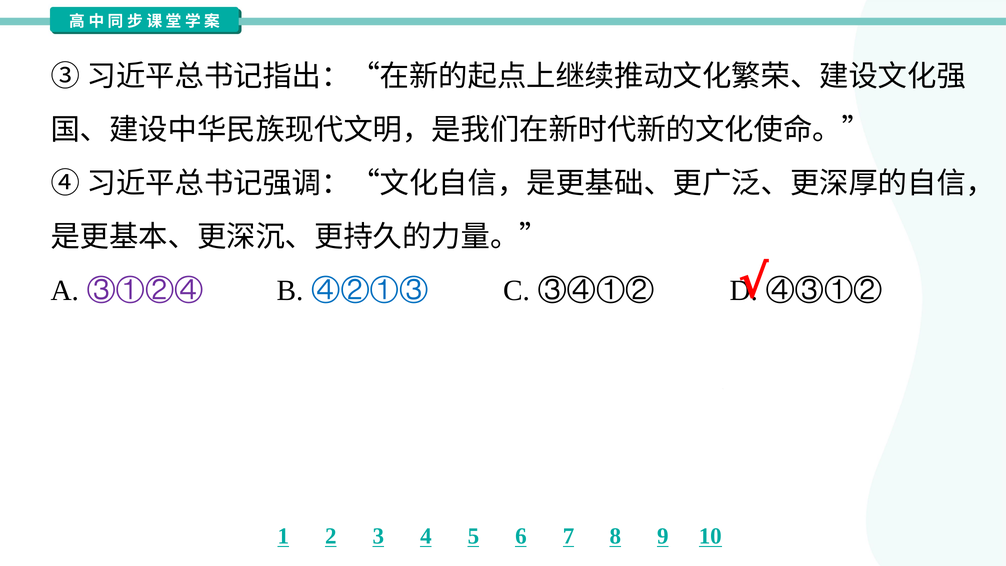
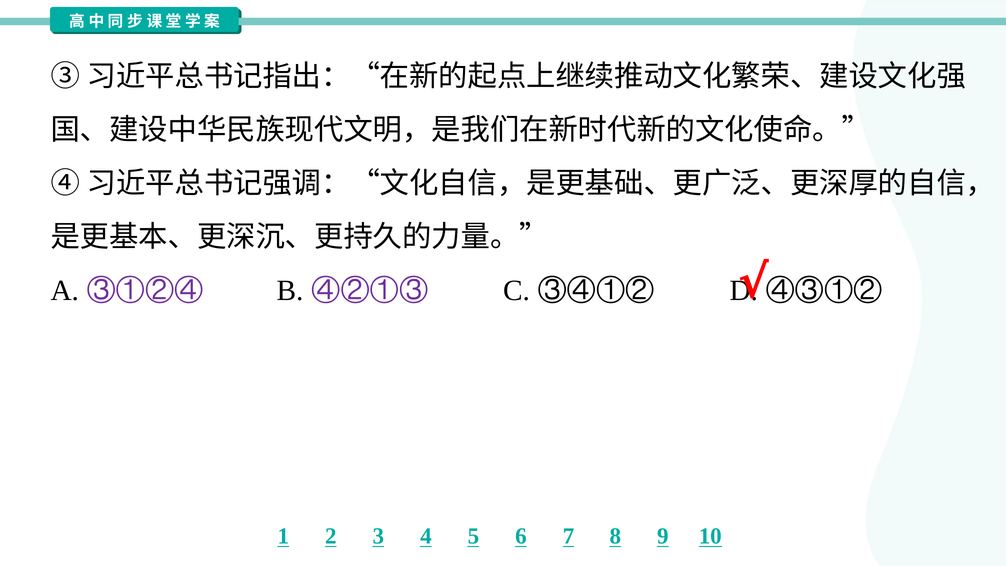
④②①③ colour: blue -> purple
